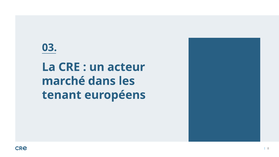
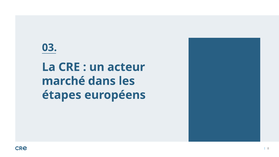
tenant: tenant -> étapes
